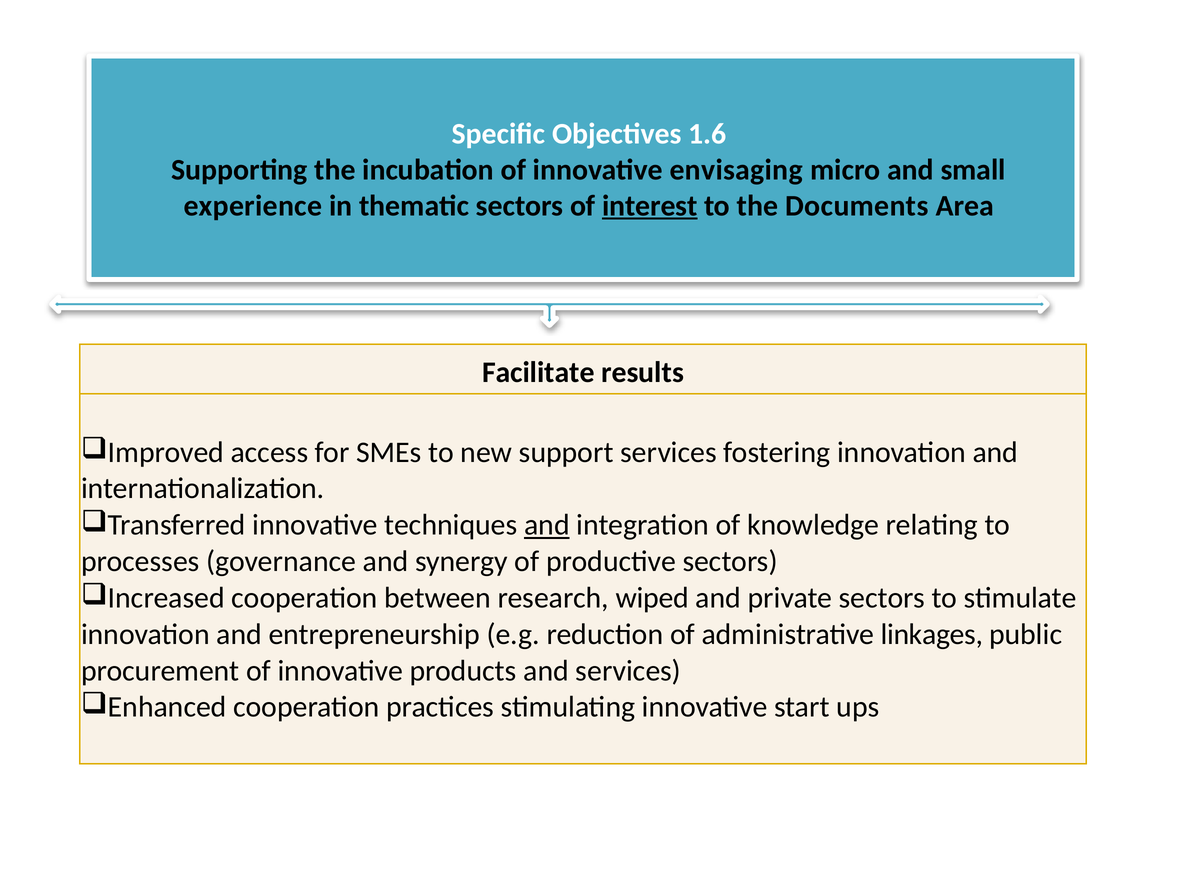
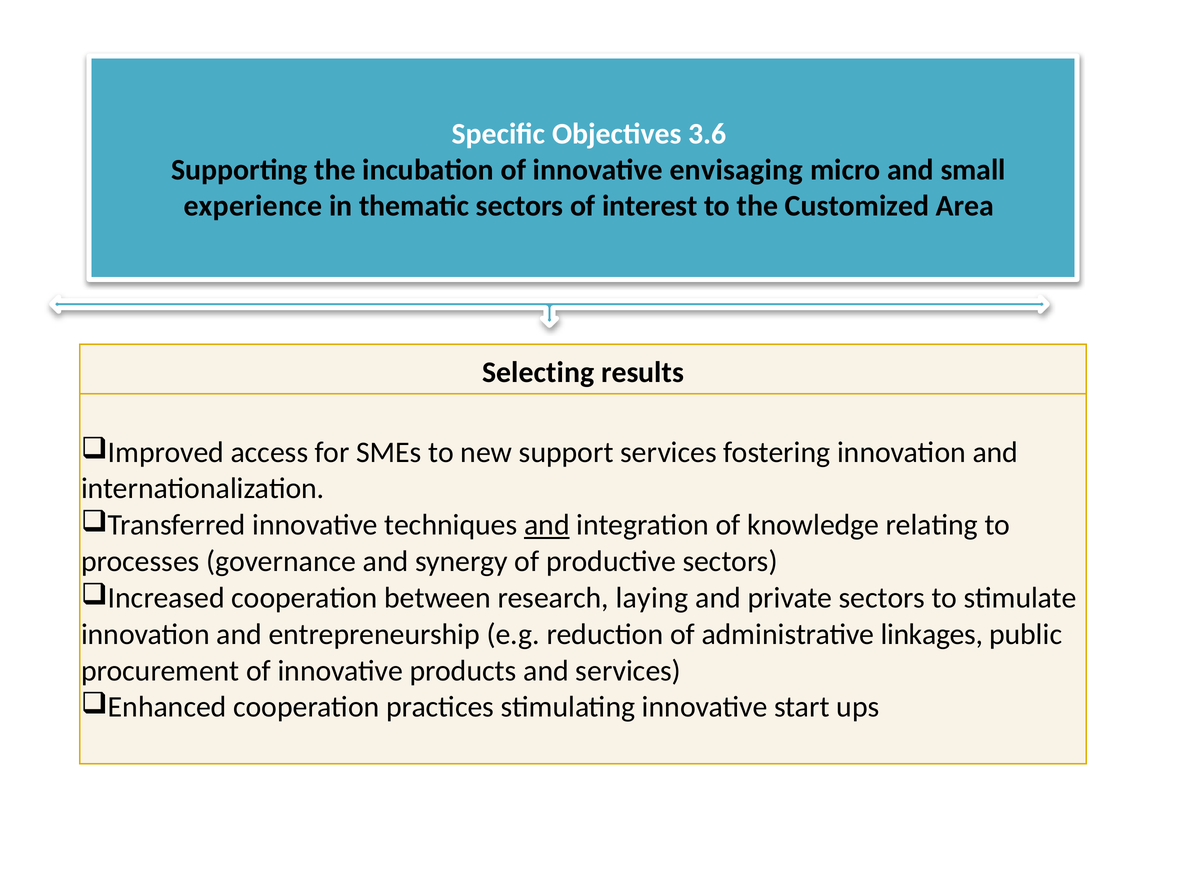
1.6: 1.6 -> 3.6
interest underline: present -> none
Documents: Documents -> Customized
Facilitate: Facilitate -> Selecting
wiped: wiped -> laying
